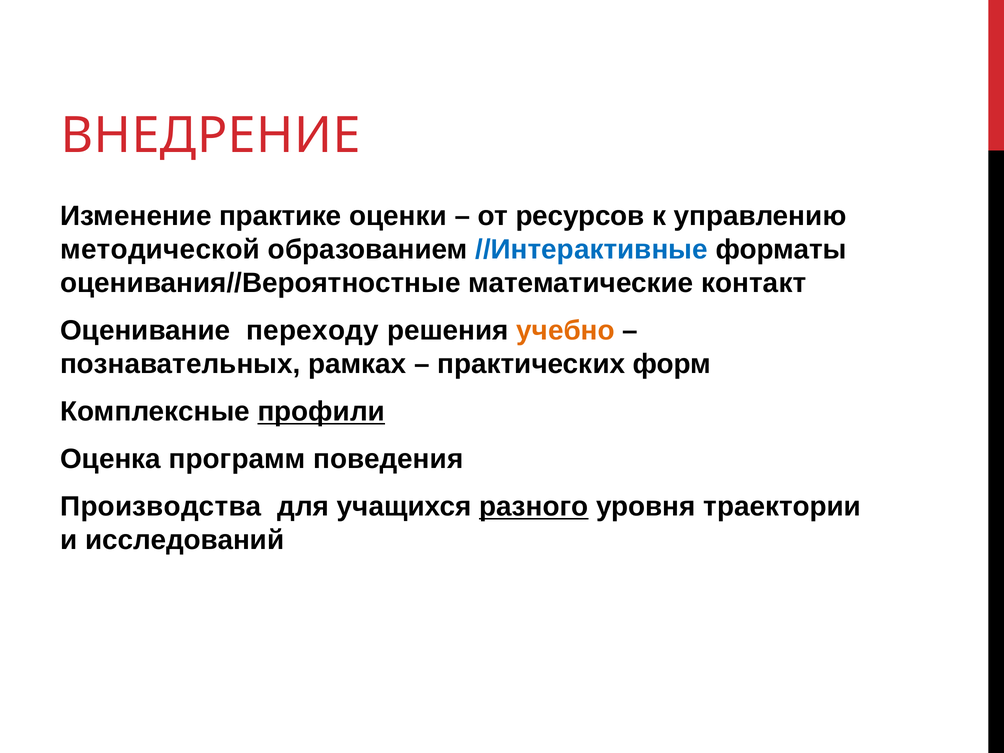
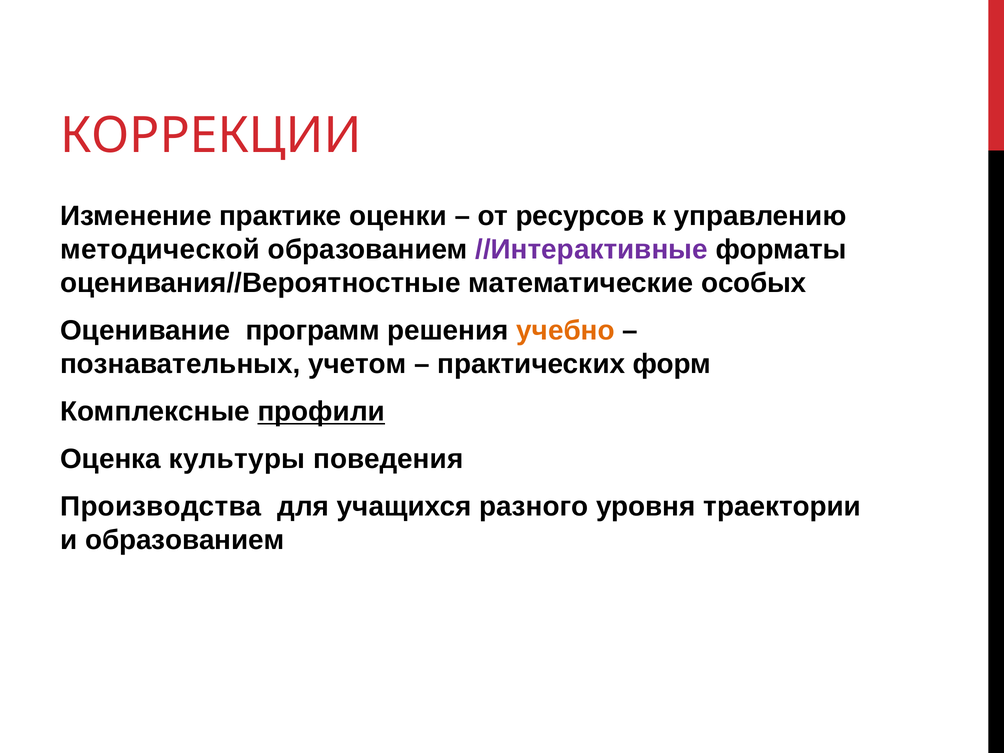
ВНЕДРЕНИЕ: ВНЕДРЕНИЕ -> КОРРЕКЦИИ
//Интерактивные colour: blue -> purple
контакт: контакт -> особых
переходу: переходу -> программ
рамках: рамках -> учетом
программ: программ -> культуры
разного underline: present -> none
и исследований: исследований -> образованием
